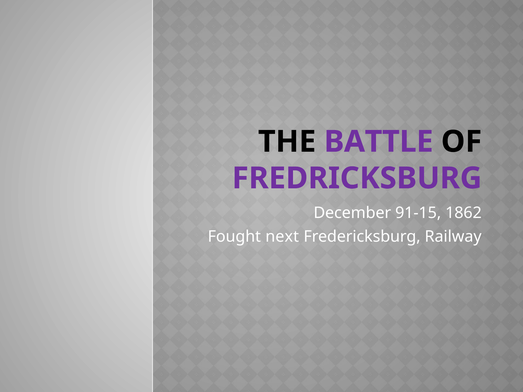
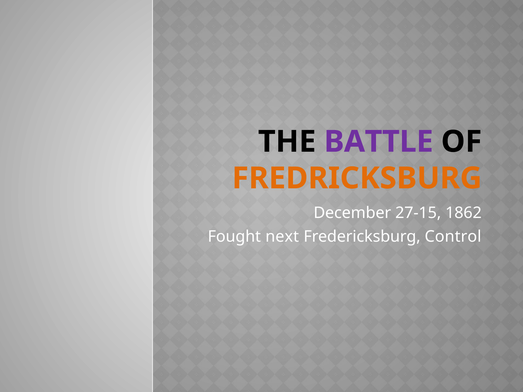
FREDRICKSBURG colour: purple -> orange
91-15: 91-15 -> 27-15
Railway: Railway -> Control
